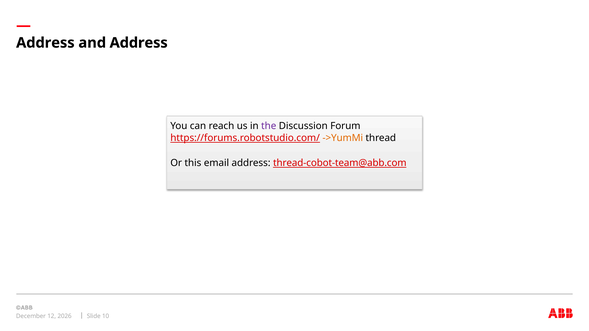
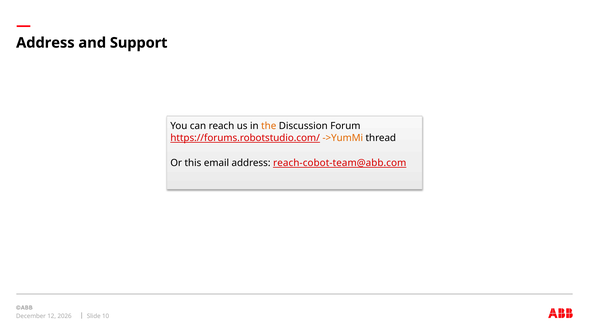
and Address: Address -> Support
the colour: purple -> orange
thread-cobot-team@abb.com: thread-cobot-team@abb.com -> reach-cobot-team@abb.com
